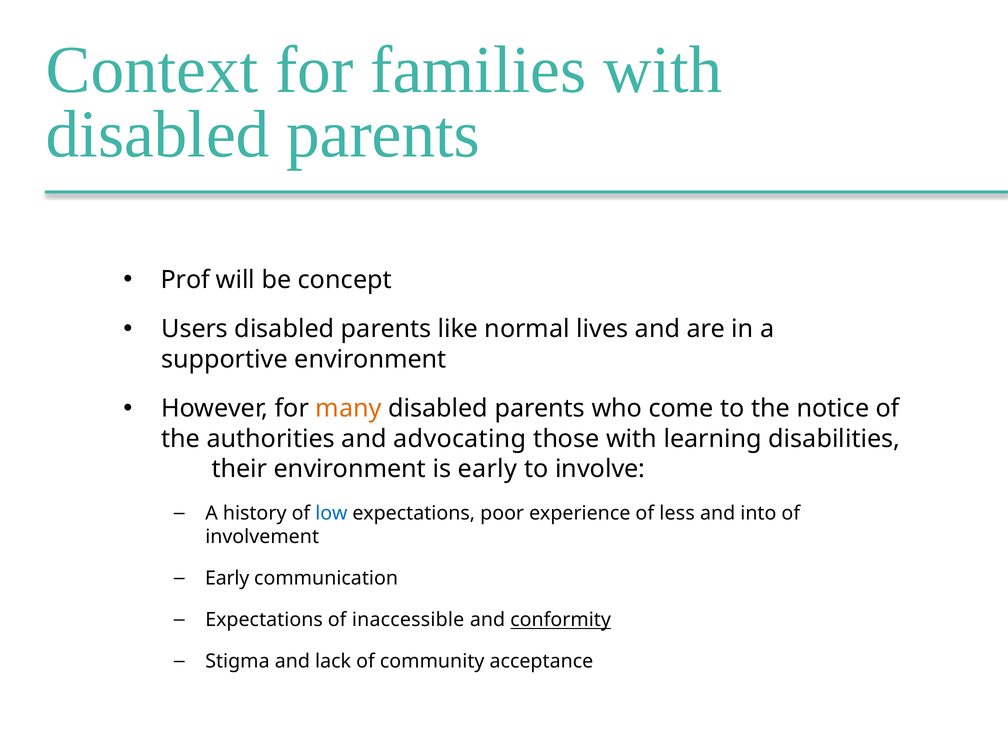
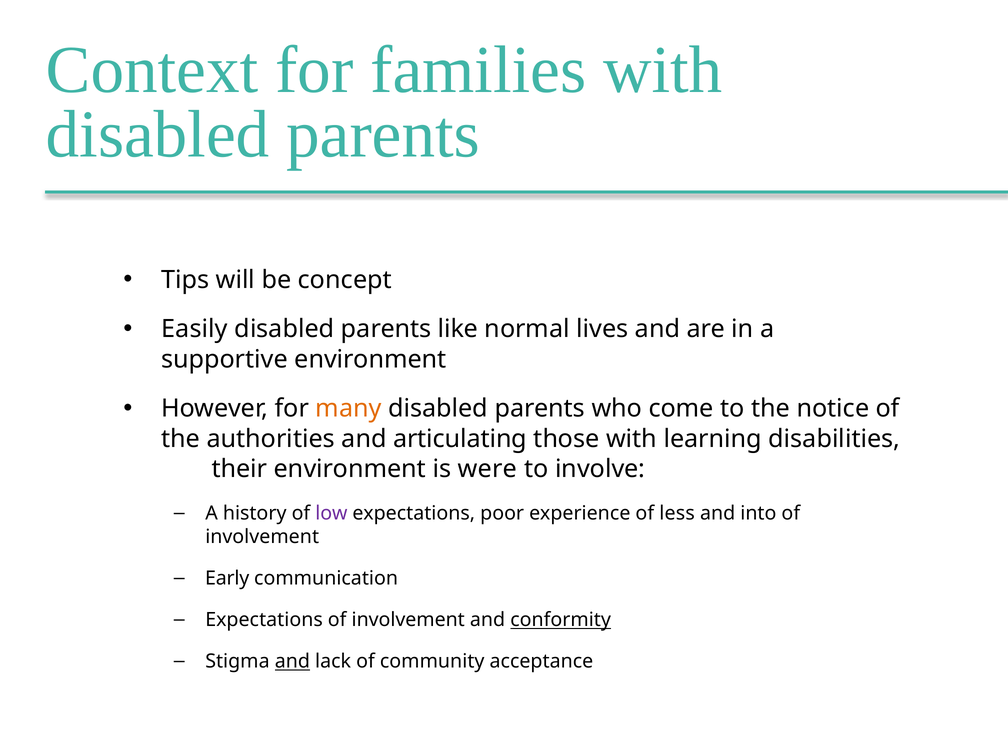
Prof: Prof -> Tips
Users: Users -> Easily
advocating: advocating -> articulating
is early: early -> were
low colour: blue -> purple
Expectations of inaccessible: inaccessible -> involvement
and at (292, 661) underline: none -> present
